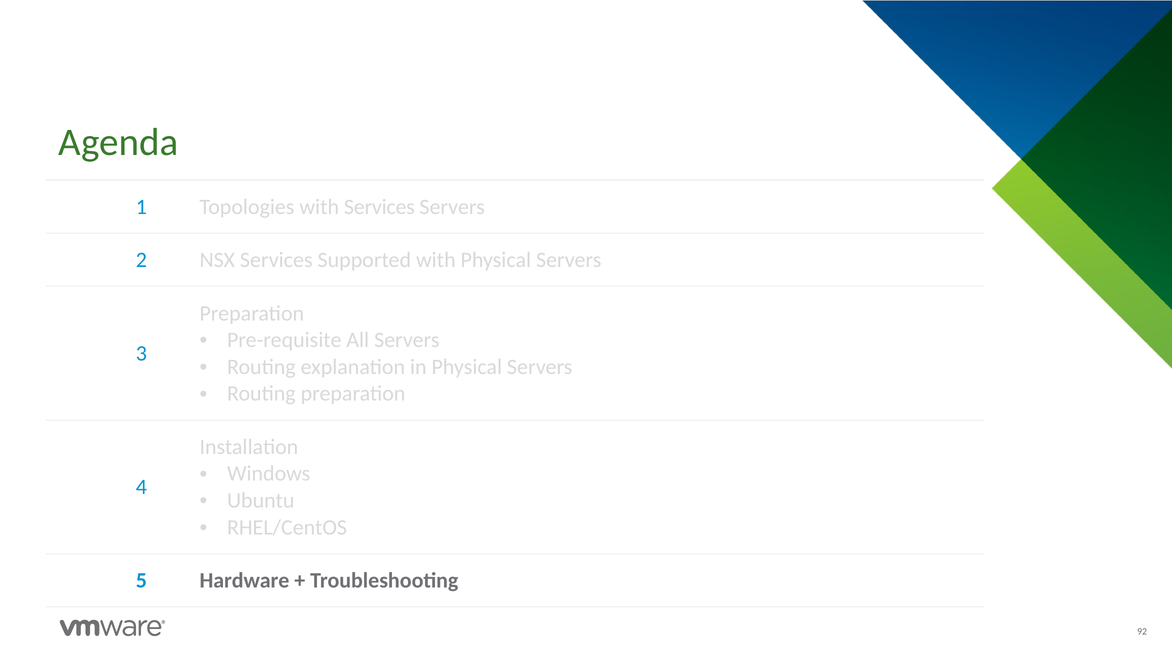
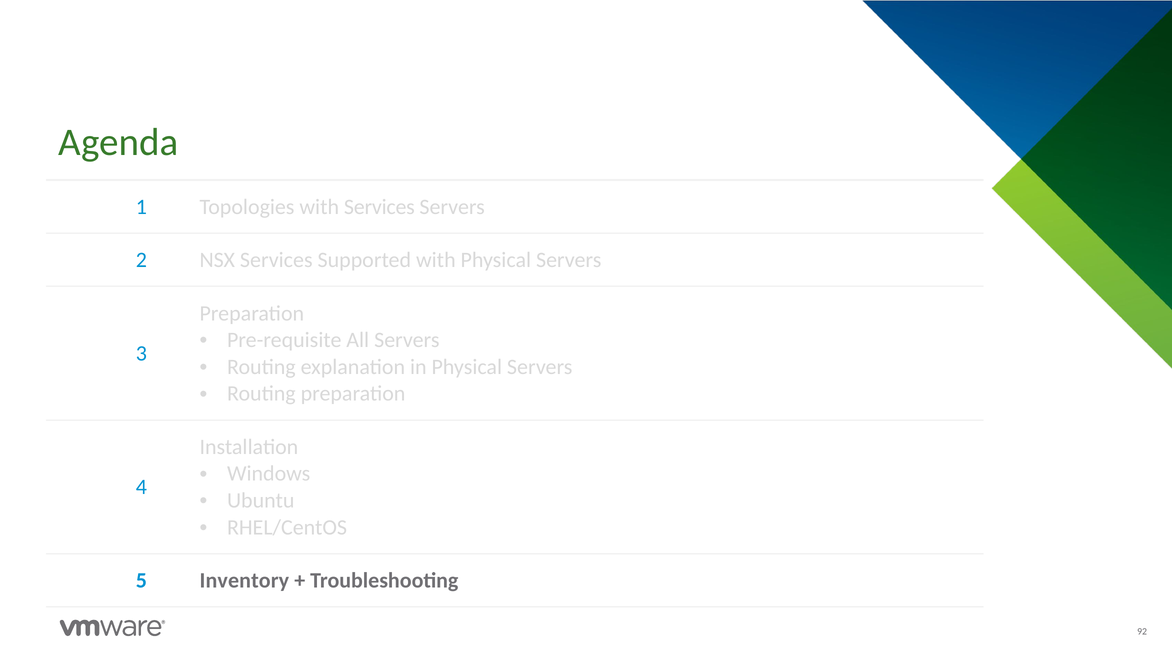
Hardware: Hardware -> Inventory
